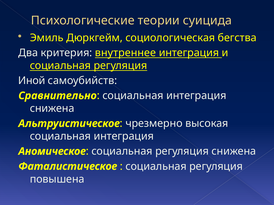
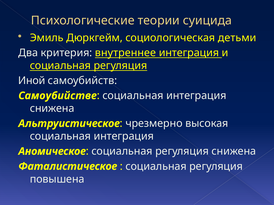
бегства: бегства -> детьми
Сравнительно: Сравнительно -> Самоубийстве
